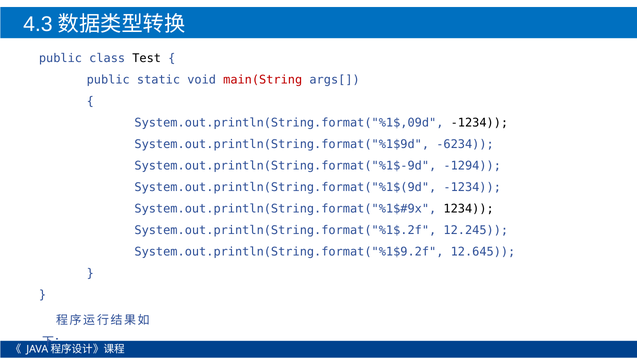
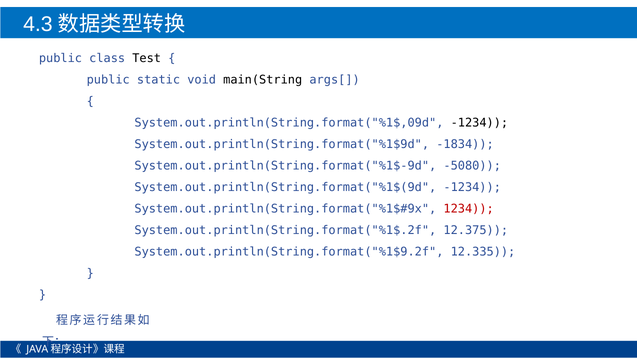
main(String colour: red -> black
-6234: -6234 -> -1834
-1294: -1294 -> -5080
1234 colour: black -> red
12.245: 12.245 -> 12.375
12.645: 12.645 -> 12.335
